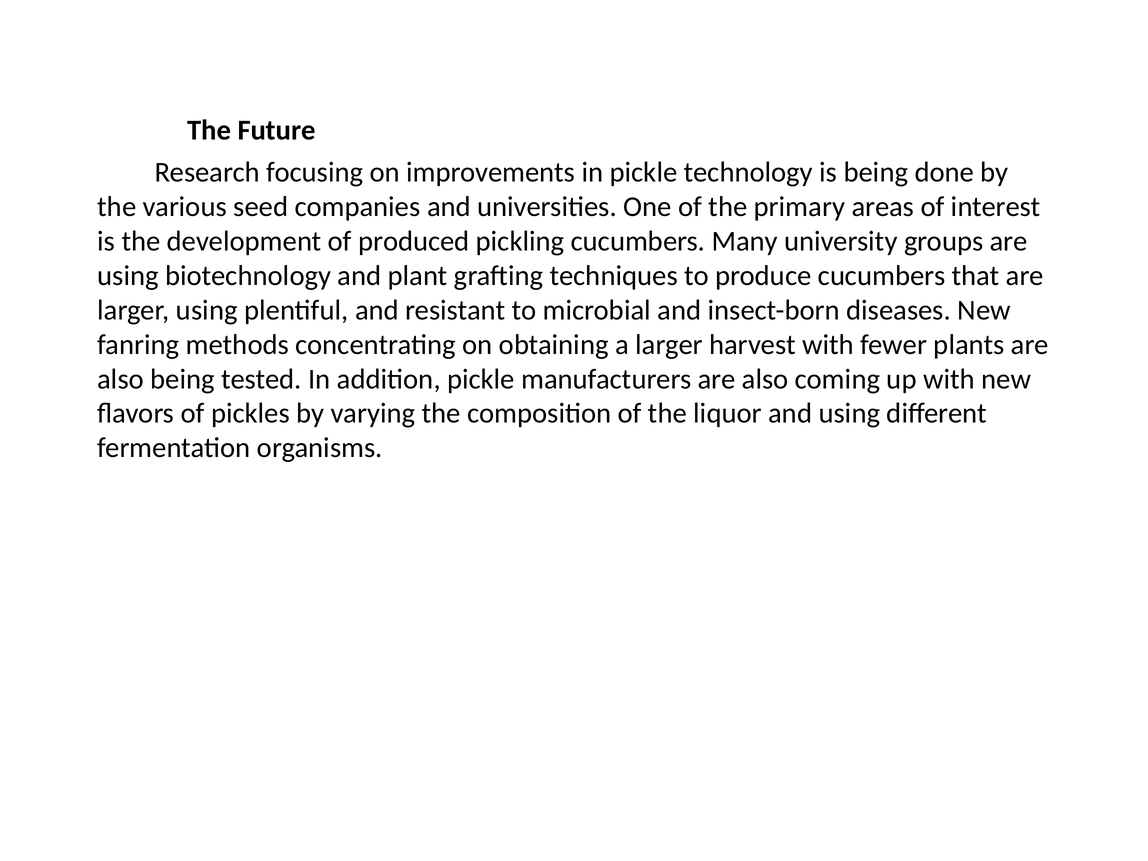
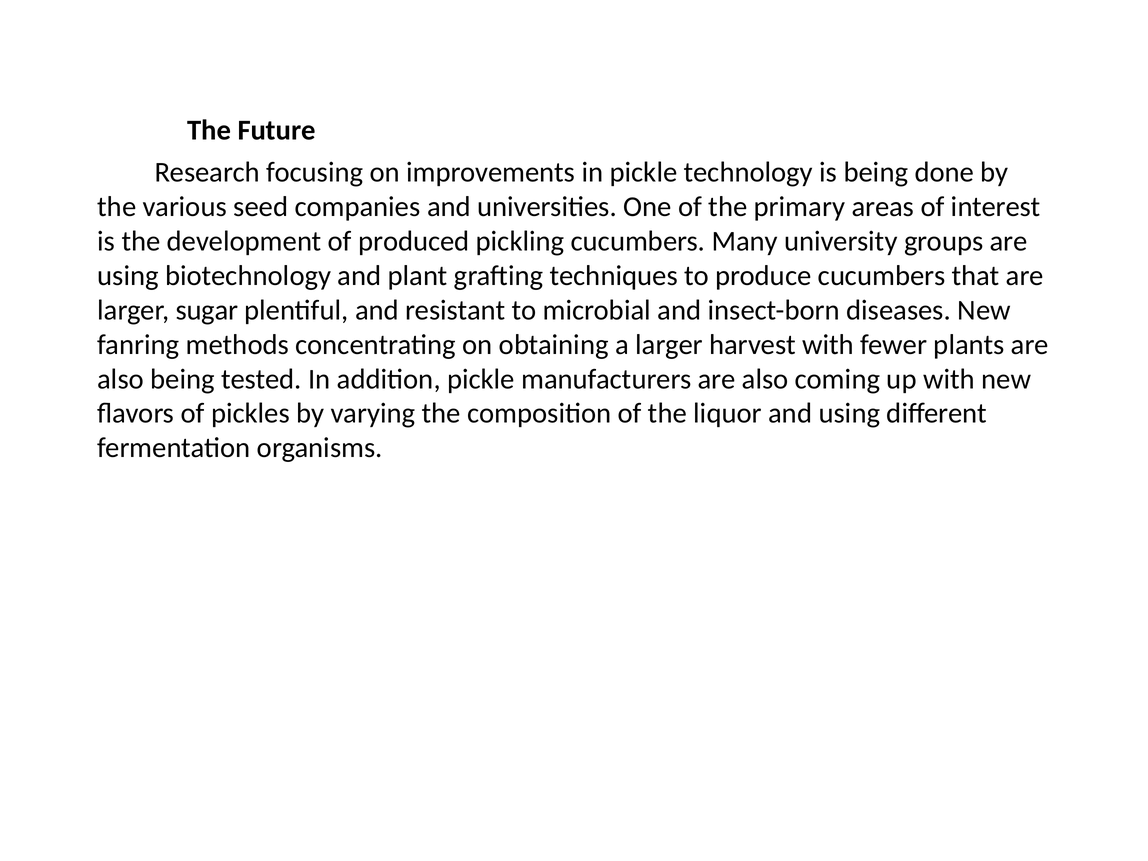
larger using: using -> sugar
